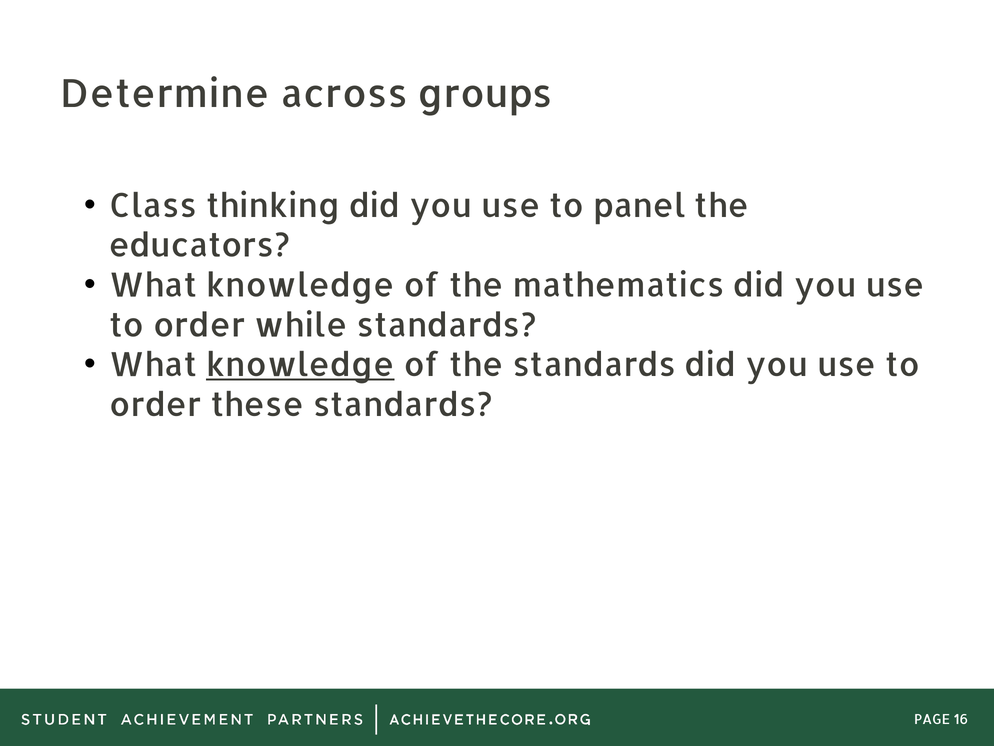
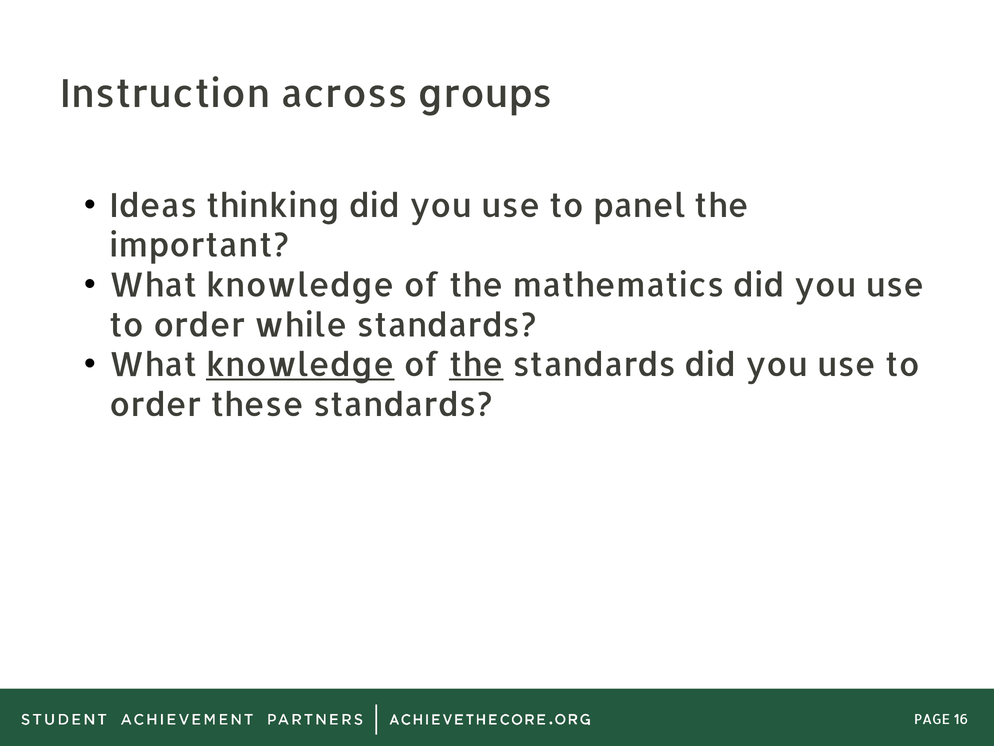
Determine: Determine -> Instruction
Class: Class -> Ideas
educators: educators -> important
the at (476, 365) underline: none -> present
